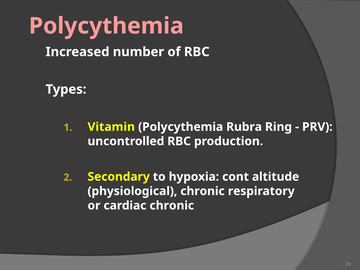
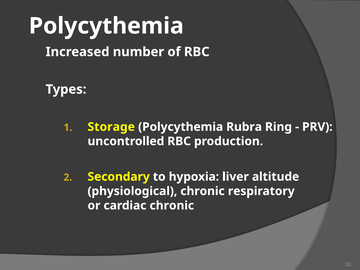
Polycythemia at (106, 26) colour: pink -> white
Vitamin: Vitamin -> Storage
cont: cont -> liver
